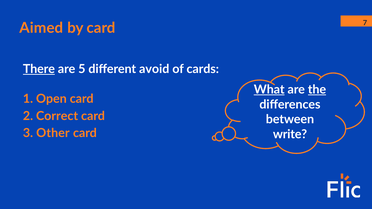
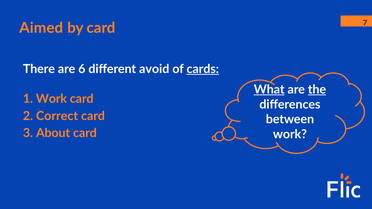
There underline: present -> none
5: 5 -> 6
cards underline: none -> present
1 Open: Open -> Work
Other: Other -> About
write at (290, 134): write -> work
